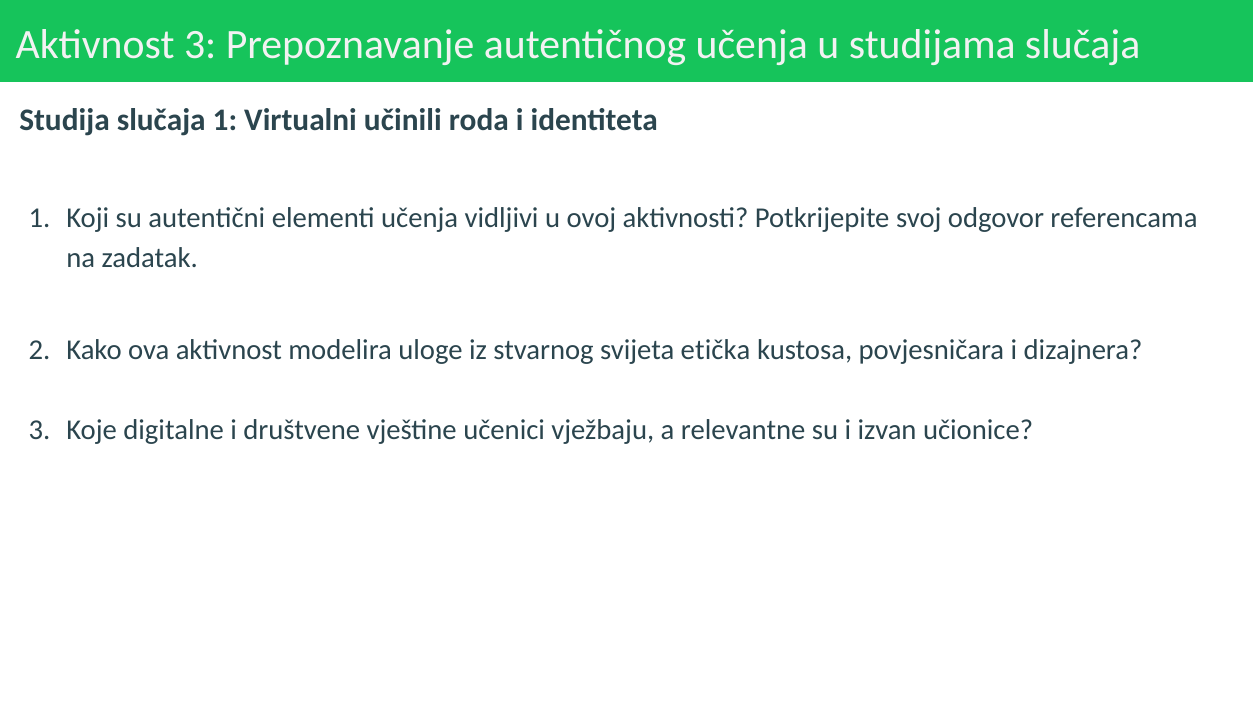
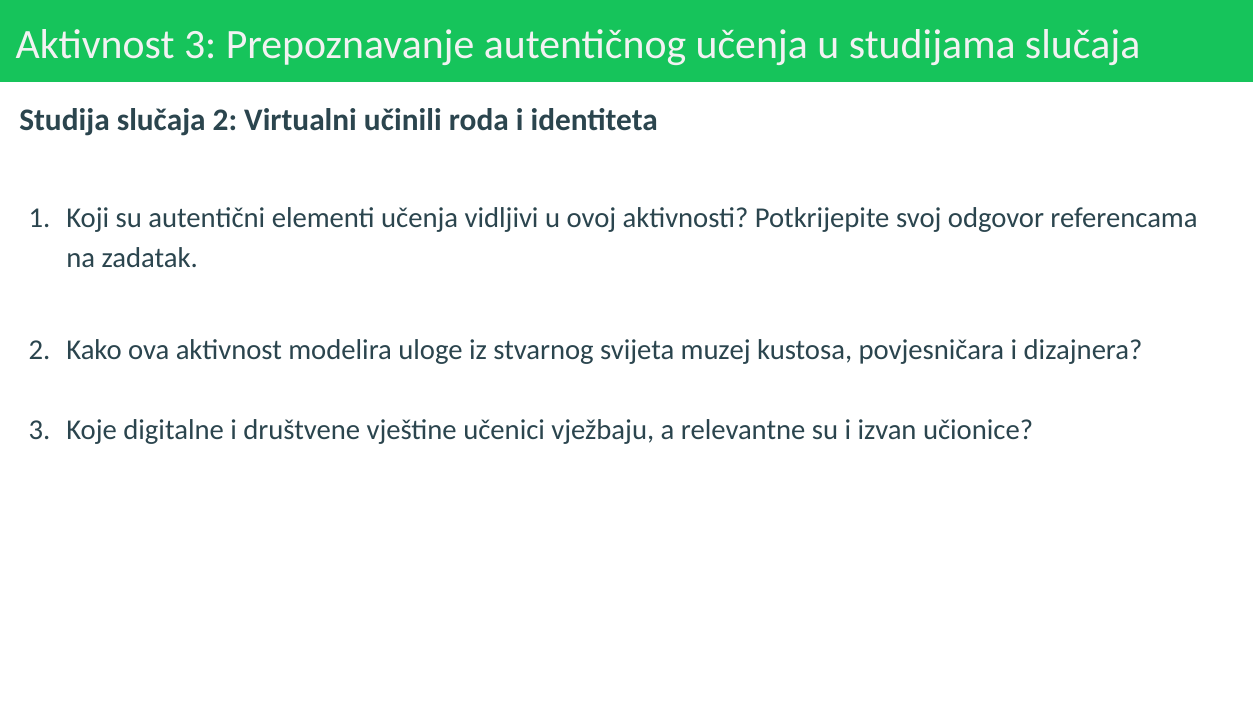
slučaja 1: 1 -> 2
etička: etička -> muzej
